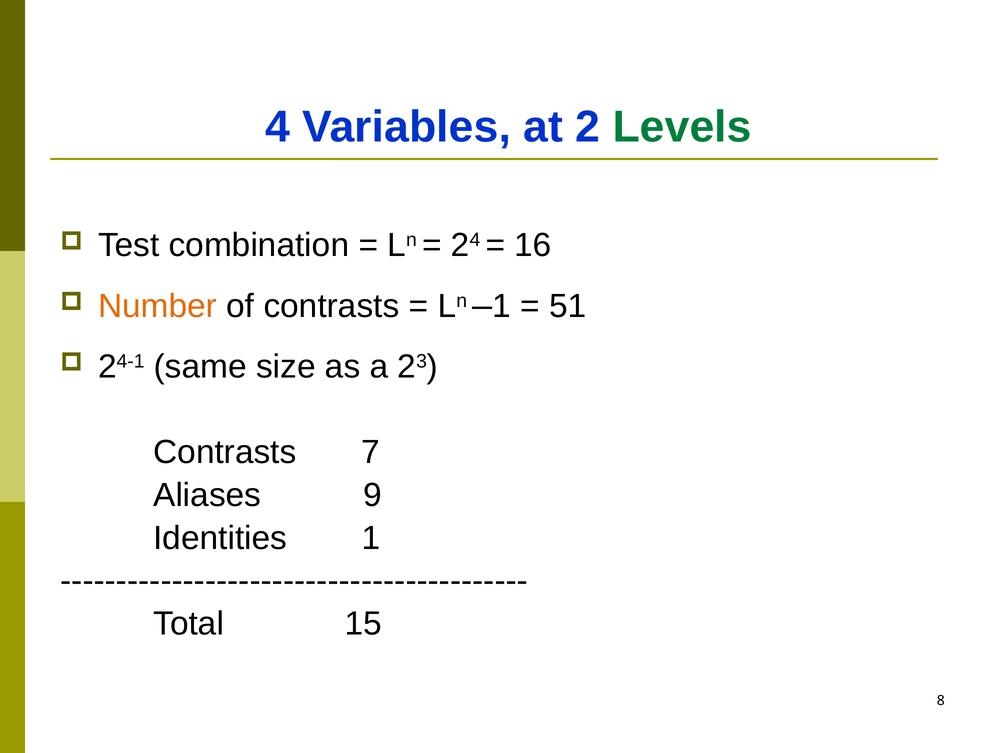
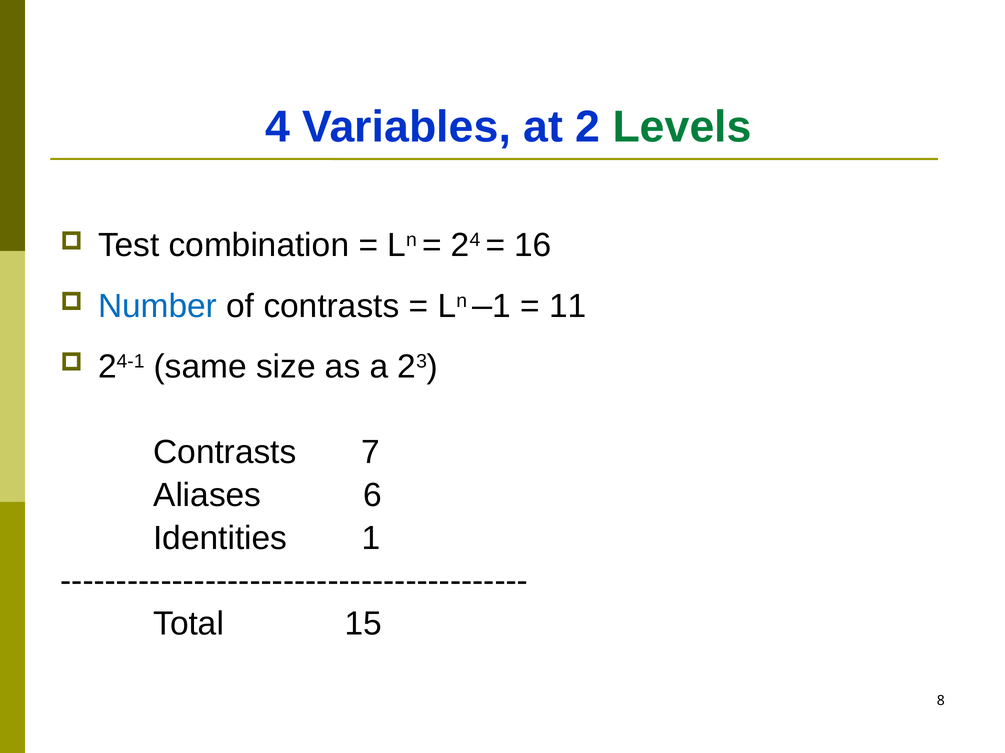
Number colour: orange -> blue
51: 51 -> 11
9: 9 -> 6
